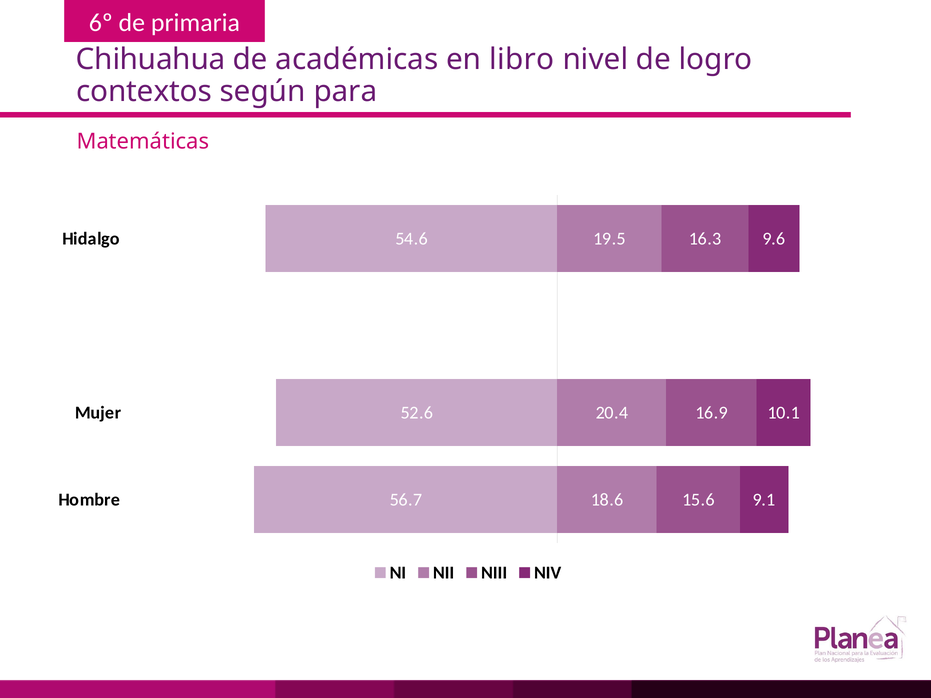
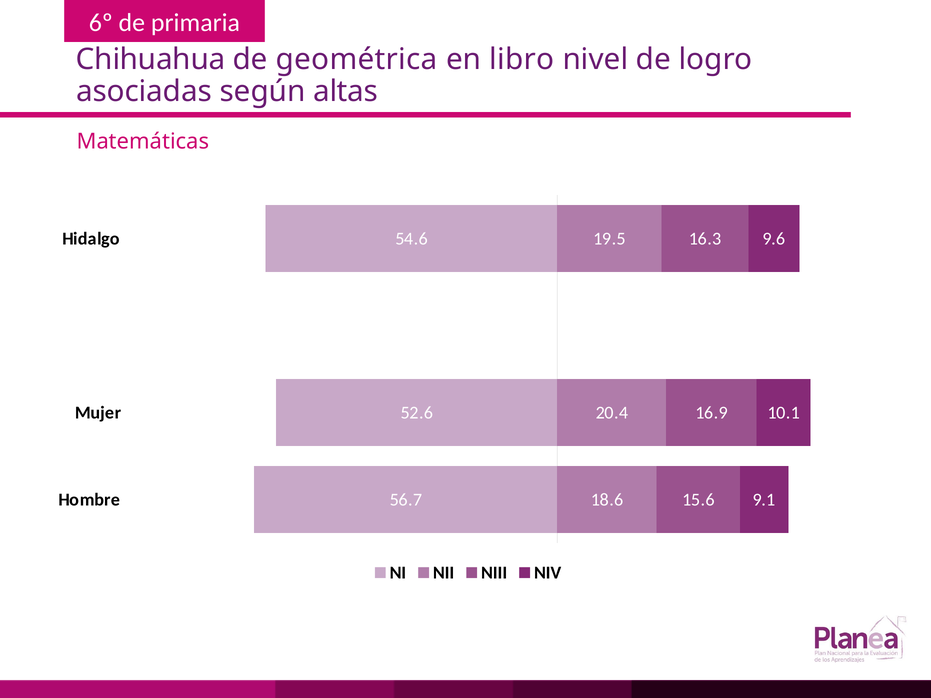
académicas: académicas -> geométrica
contextos: contextos -> asociadas
para: para -> altas
